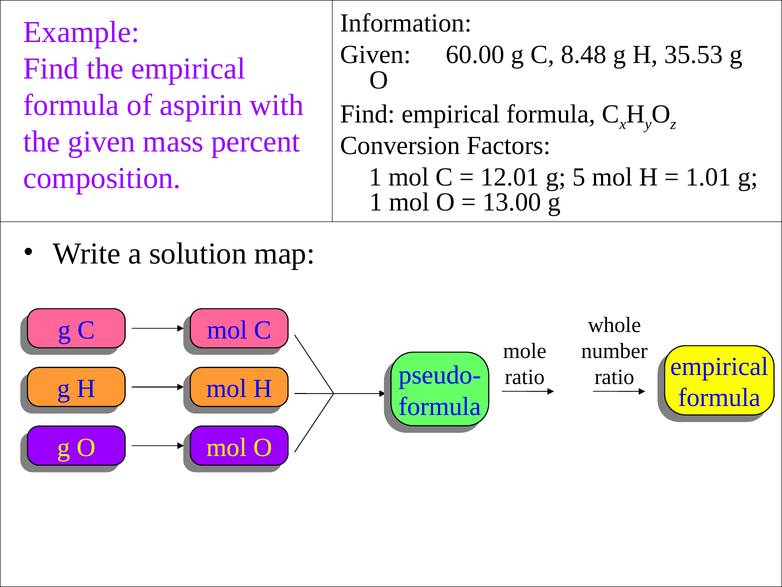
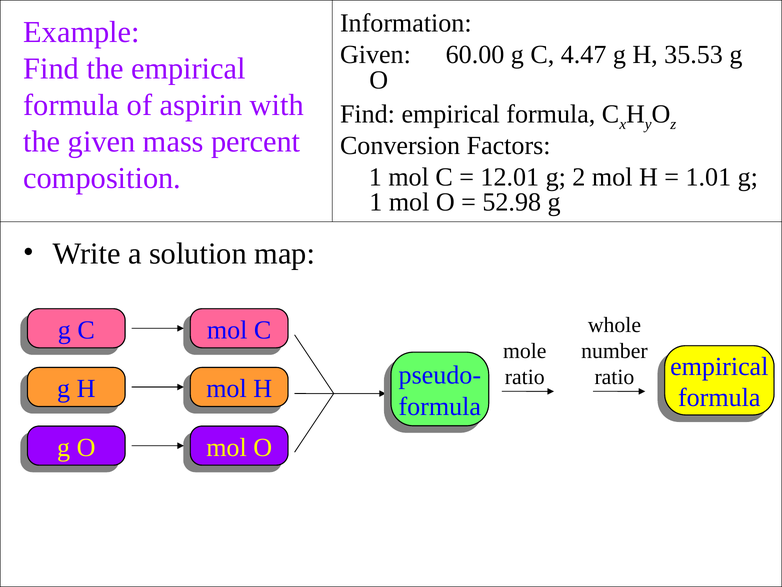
8.48: 8.48 -> 4.47
5: 5 -> 2
13.00: 13.00 -> 52.98
